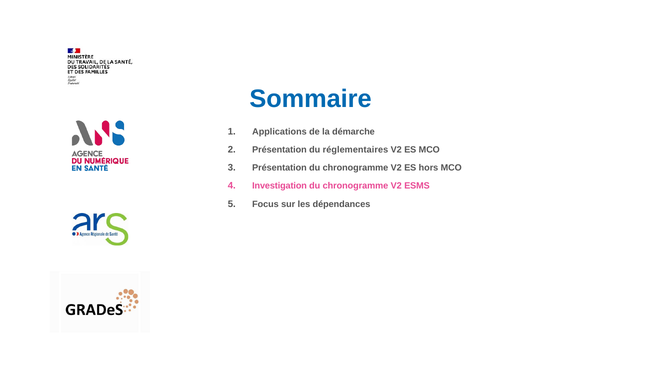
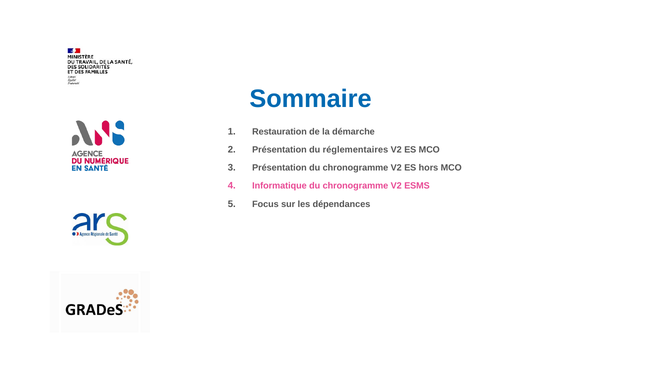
Applications: Applications -> Restauration
Investigation: Investigation -> Informatique
